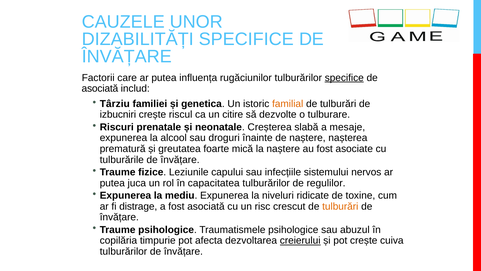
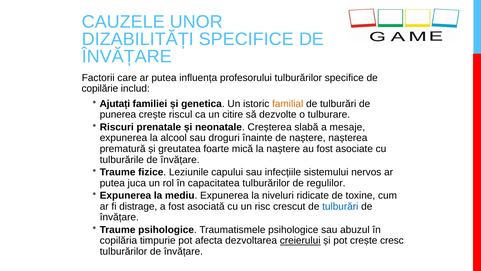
rugăciunilor: rugăciunilor -> profesorului
specifice at (344, 78) underline: present -> none
asociată at (100, 88): asociată -> copilărie
Târziu: Târziu -> Ajutați
izbucniri: izbucniri -> punerea
tulburări at (340, 206) colour: orange -> blue
cuiva: cuiva -> cresc
